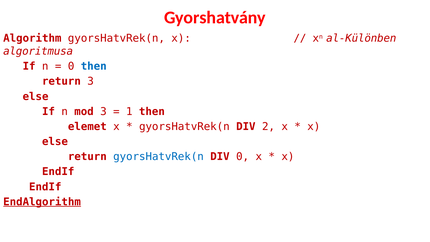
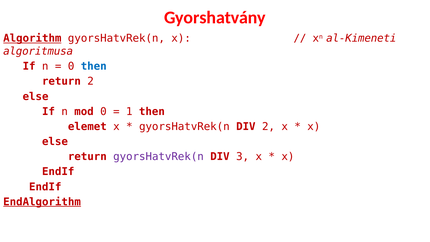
Algorithm underline: none -> present
al-Különben: al-Különben -> al-Kimeneti
return 3: 3 -> 2
mod 3: 3 -> 0
gyorsHatvRek(n at (158, 157) colour: blue -> purple
DIV 0: 0 -> 3
